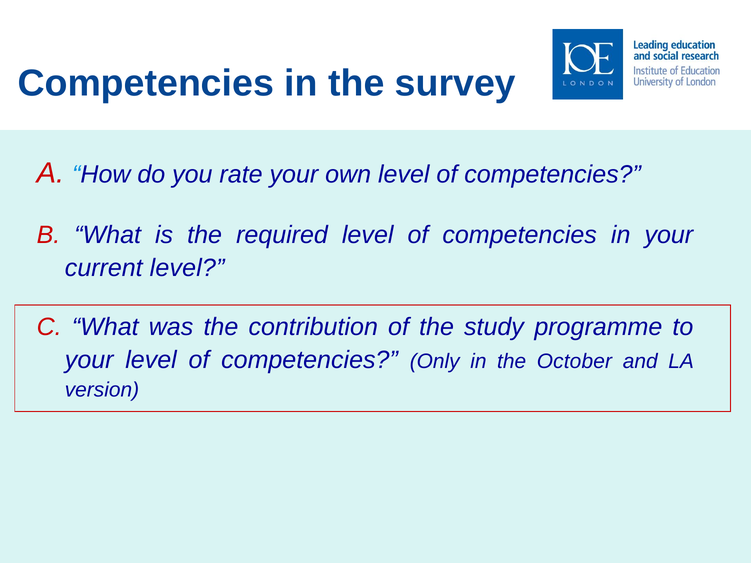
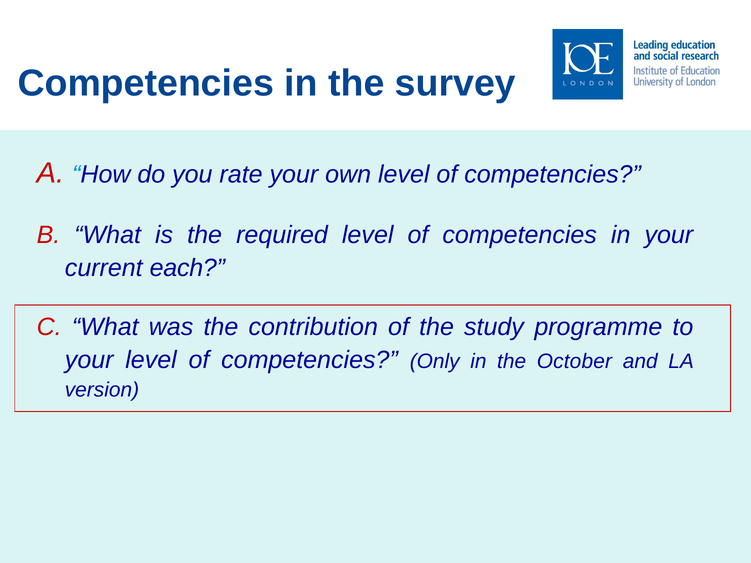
current level: level -> each
